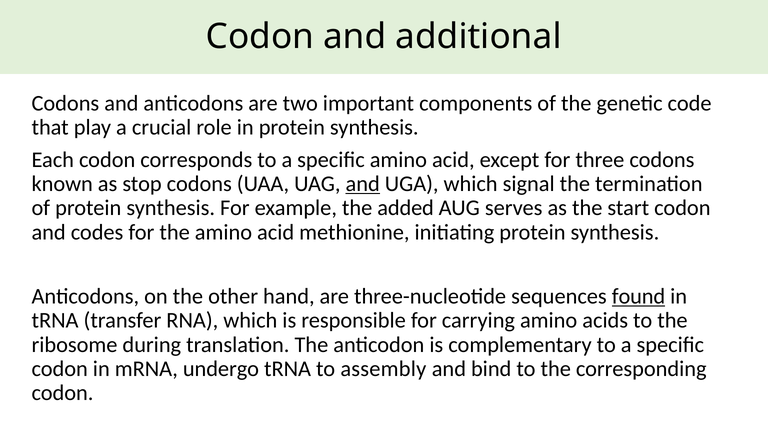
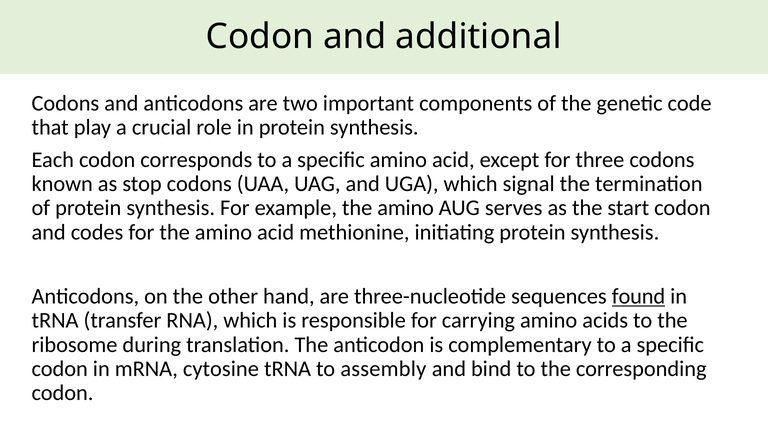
and at (363, 184) underline: present -> none
example the added: added -> amino
undergo: undergo -> cytosine
